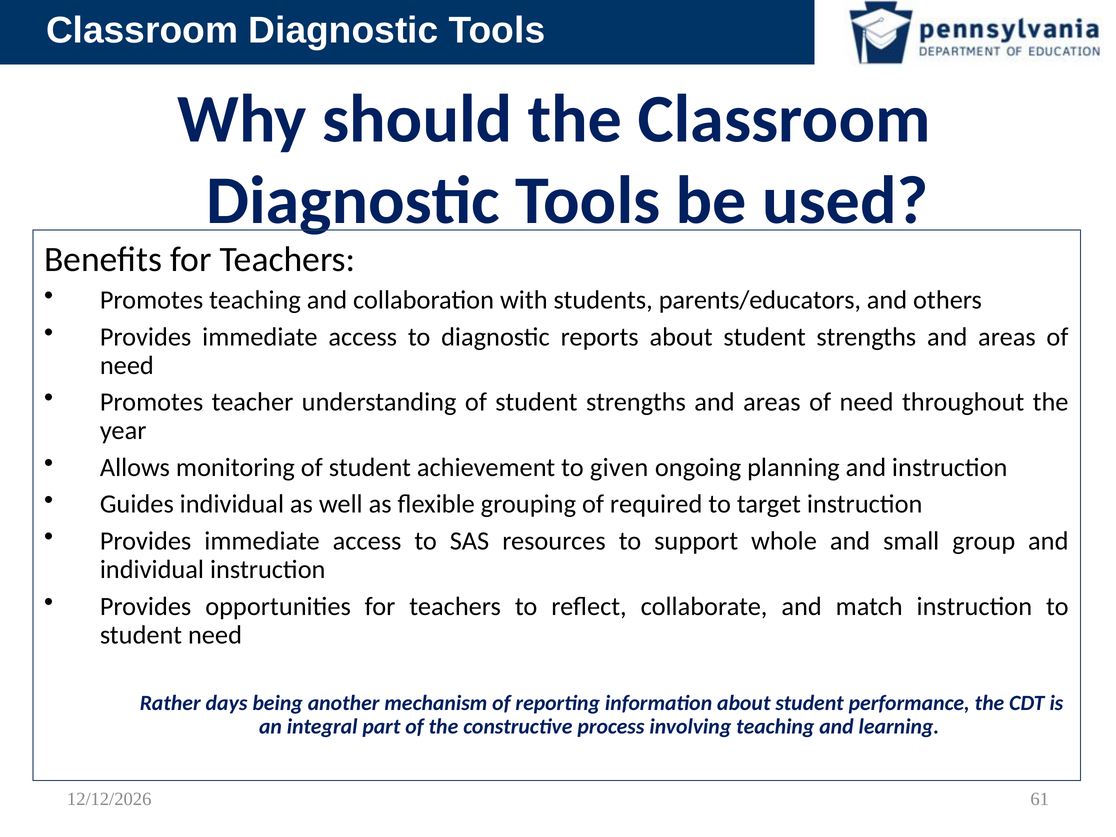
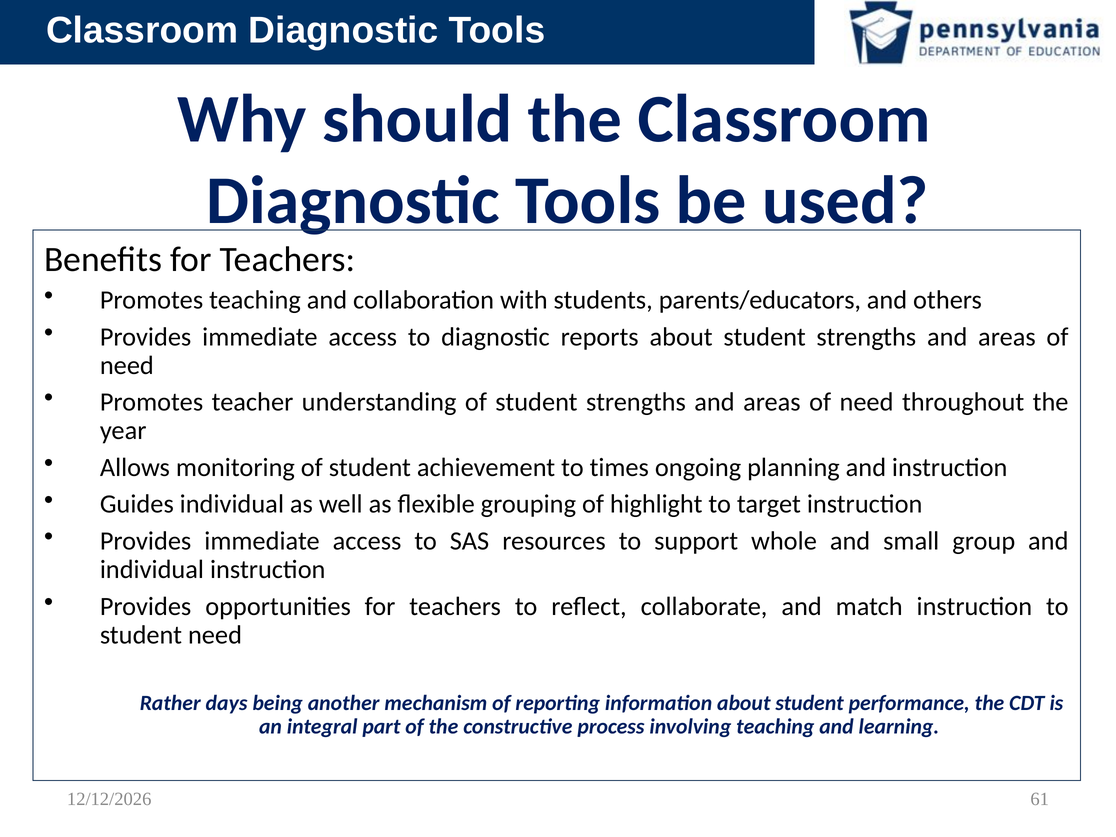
given: given -> times
required: required -> highlight
